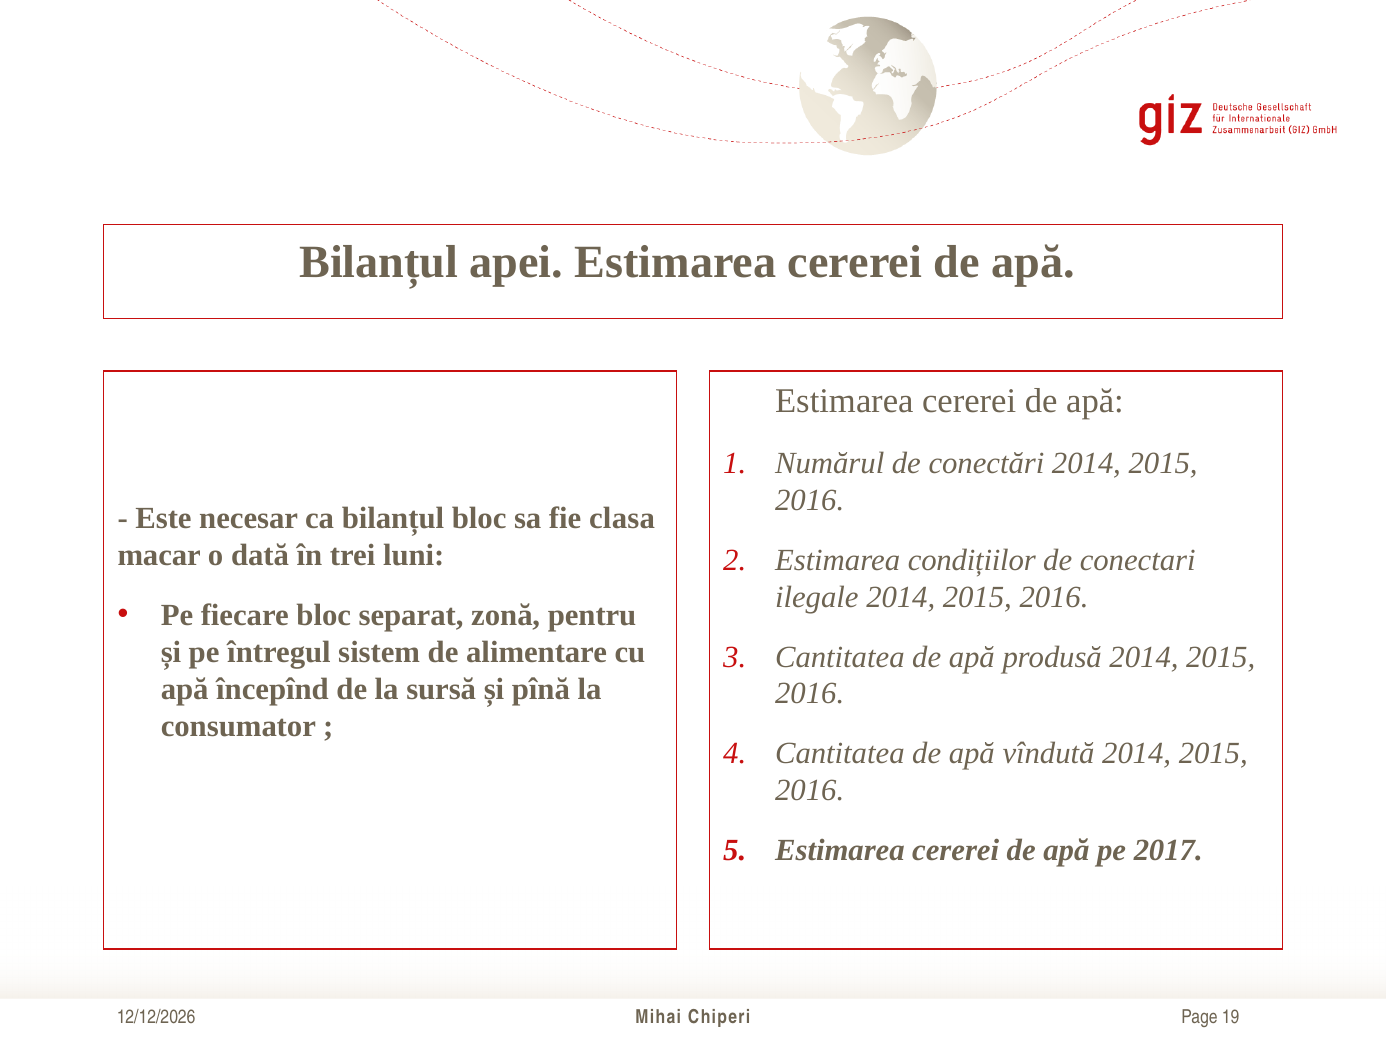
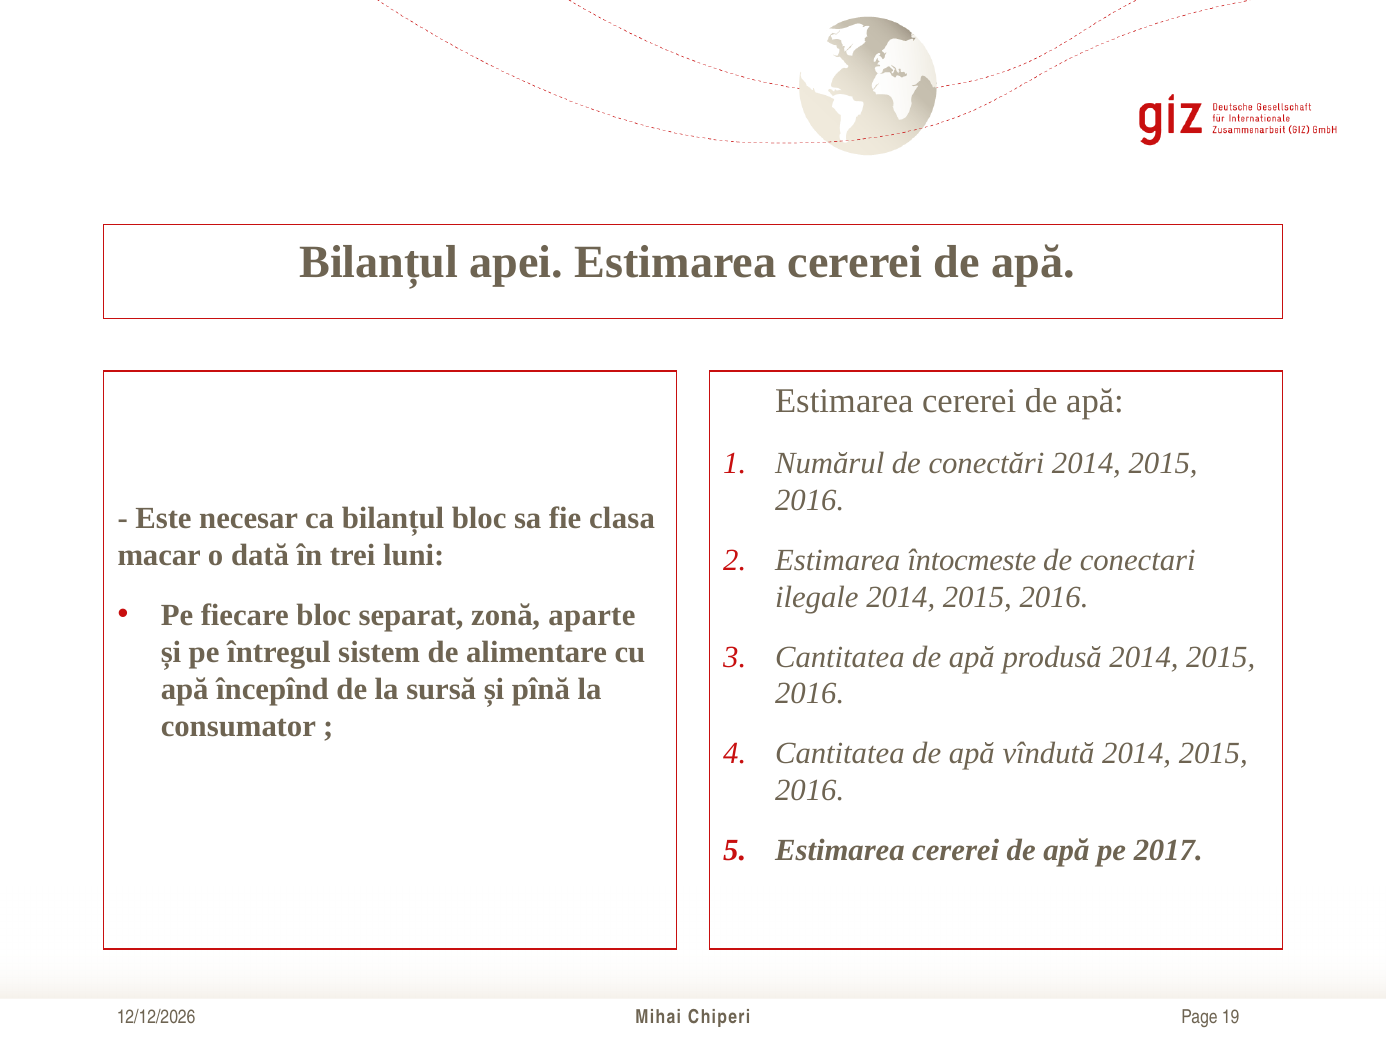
condițiilor: condițiilor -> întocmeste
pentru: pentru -> aparte
